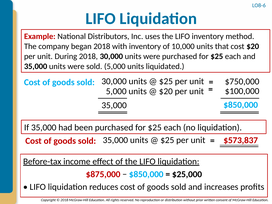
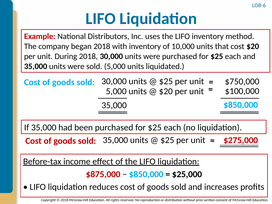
$573,837: $573,837 -> $275,000
